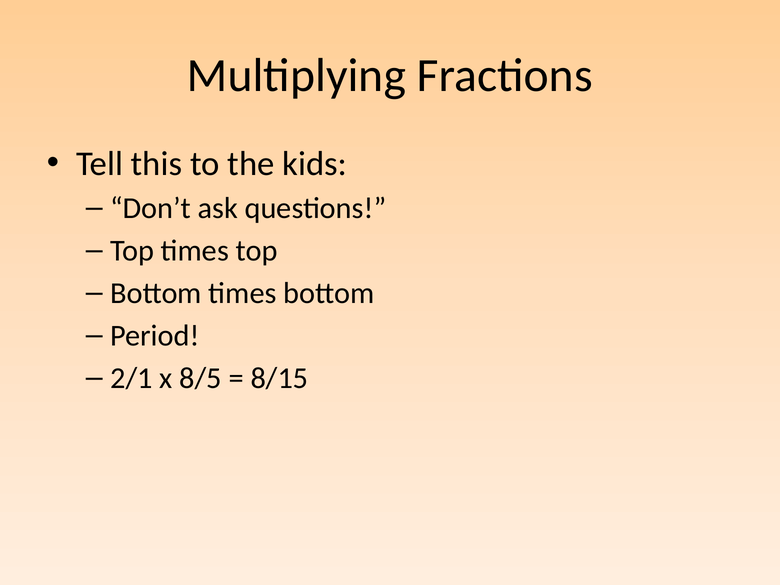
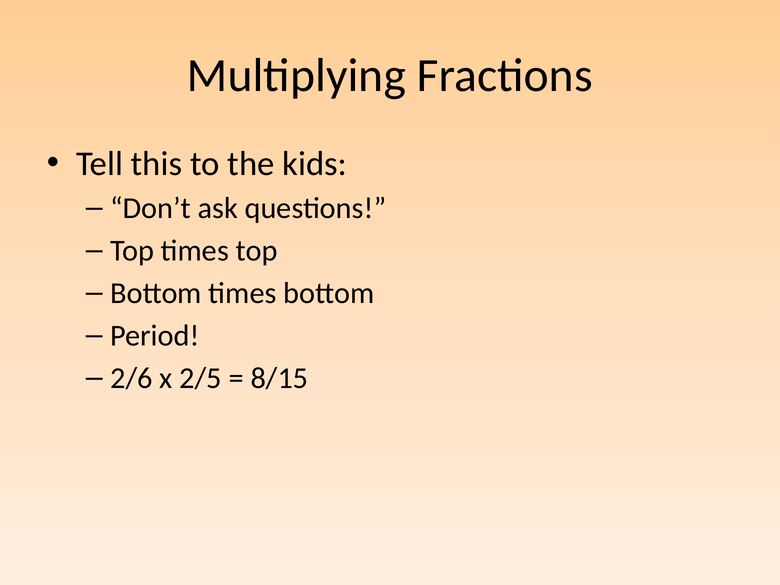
2/1: 2/1 -> 2/6
8/5: 8/5 -> 2/5
